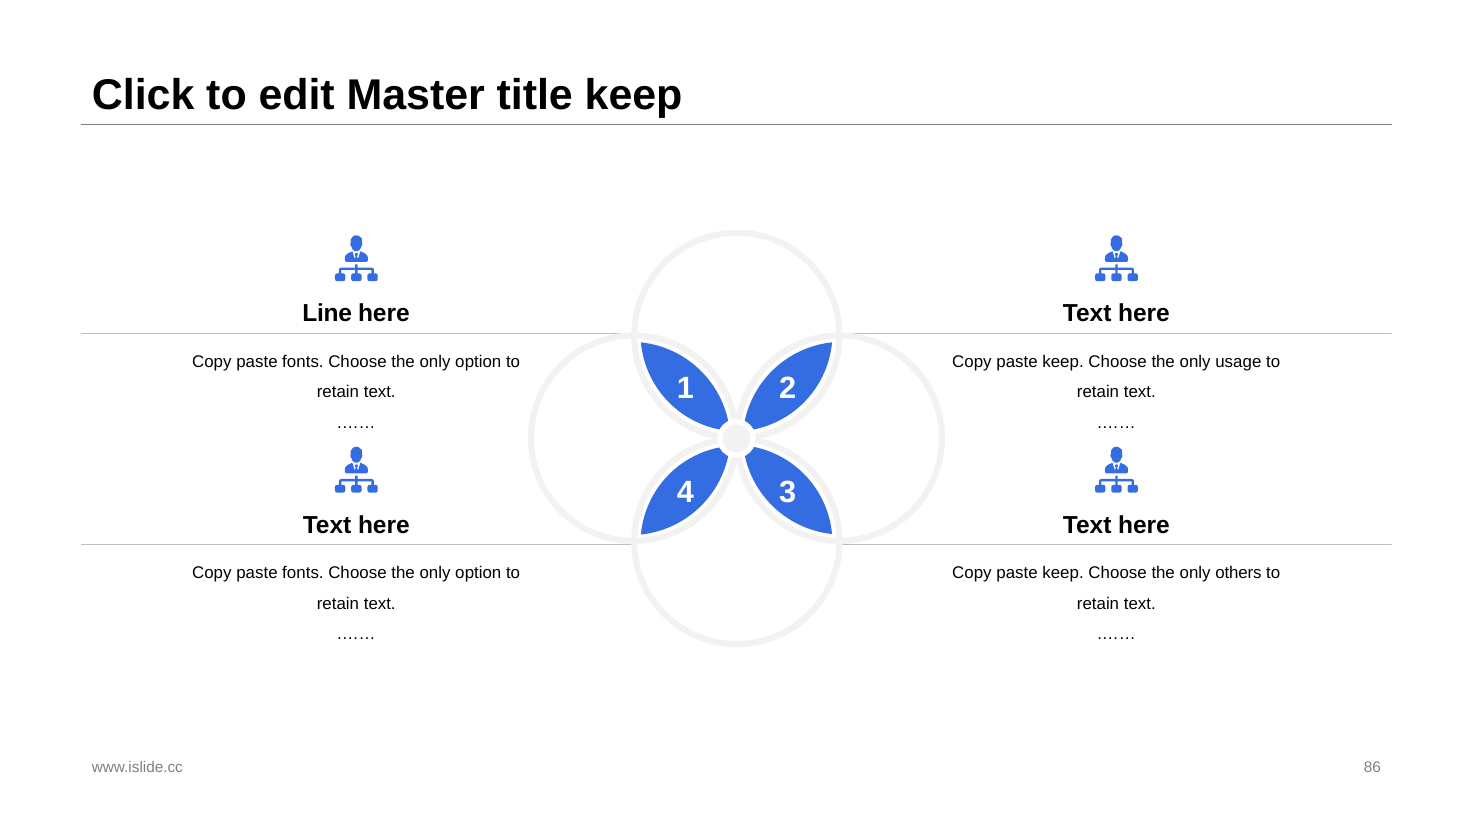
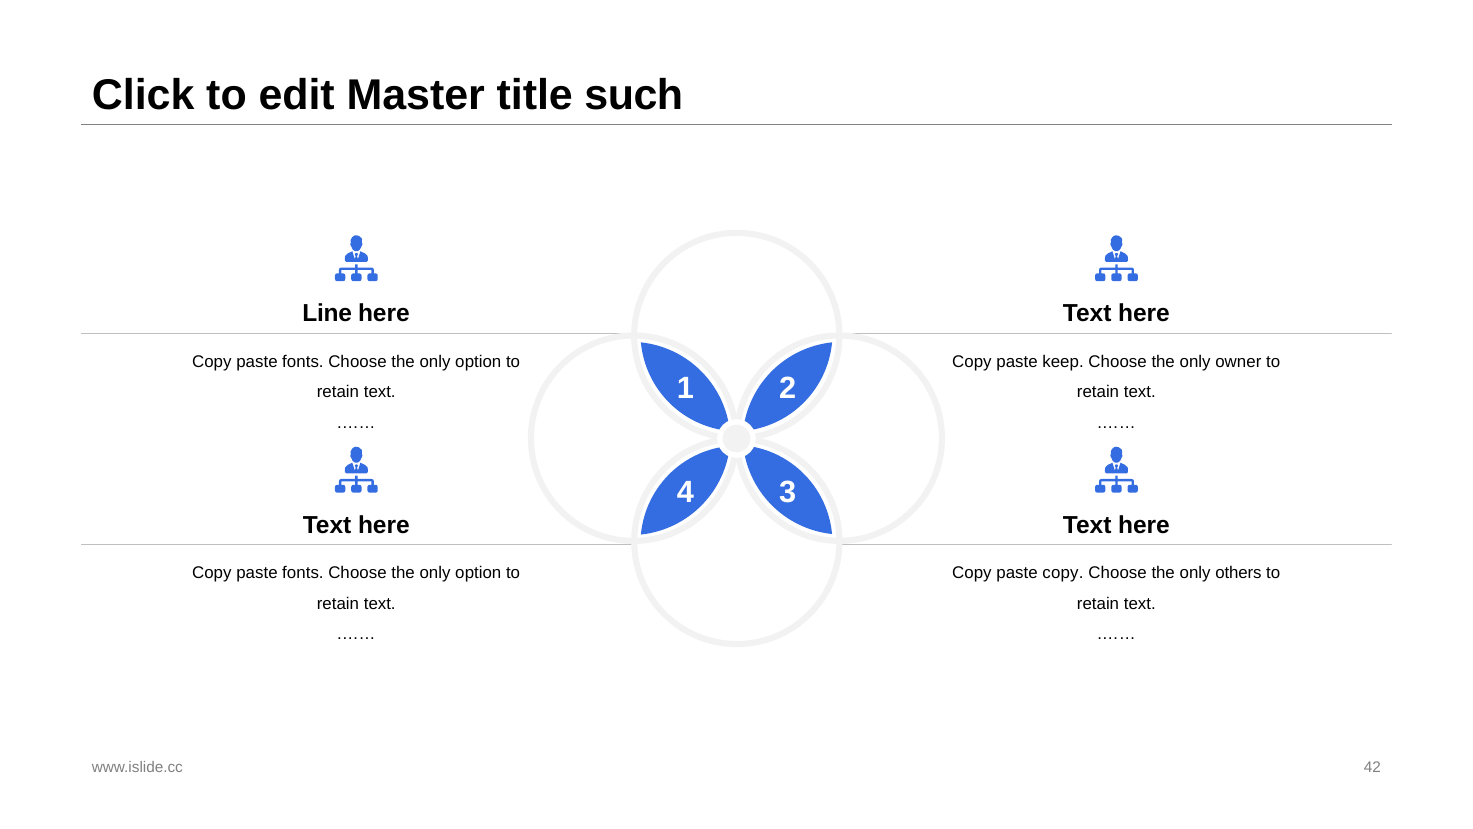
title keep: keep -> such
usage: usage -> owner
keep at (1063, 573): keep -> copy
86: 86 -> 42
